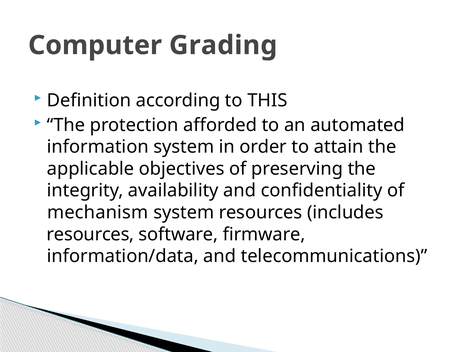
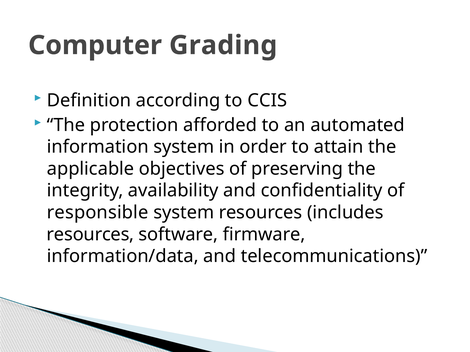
THIS: THIS -> CCIS
mechanism: mechanism -> responsible
